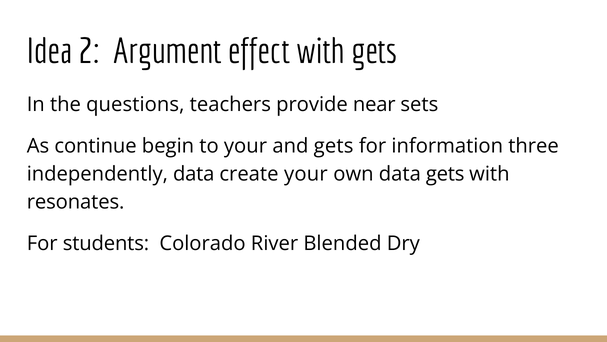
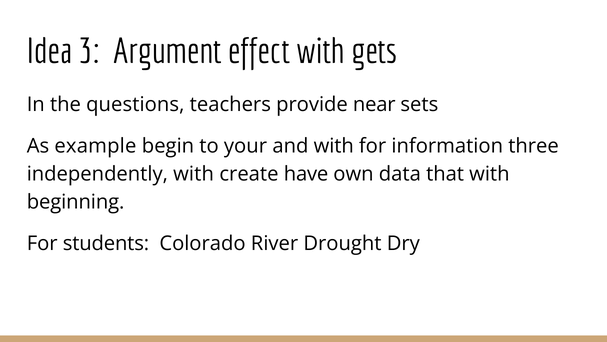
2: 2 -> 3
continue: continue -> example
and gets: gets -> with
independently data: data -> with
create your: your -> have
data gets: gets -> that
resonates: resonates -> beginning
Blended: Blended -> Drought
